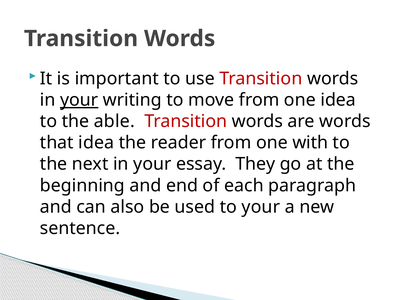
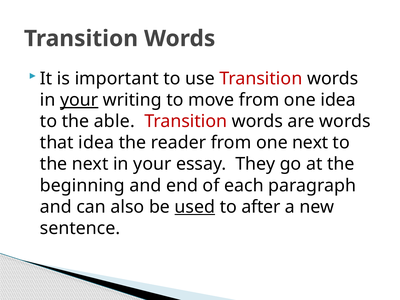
one with: with -> next
used underline: none -> present
to your: your -> after
